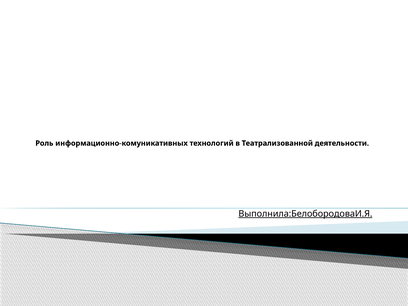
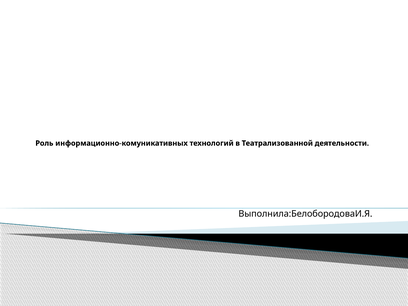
Выполнила:БелобородоваИ.Я underline: present -> none
